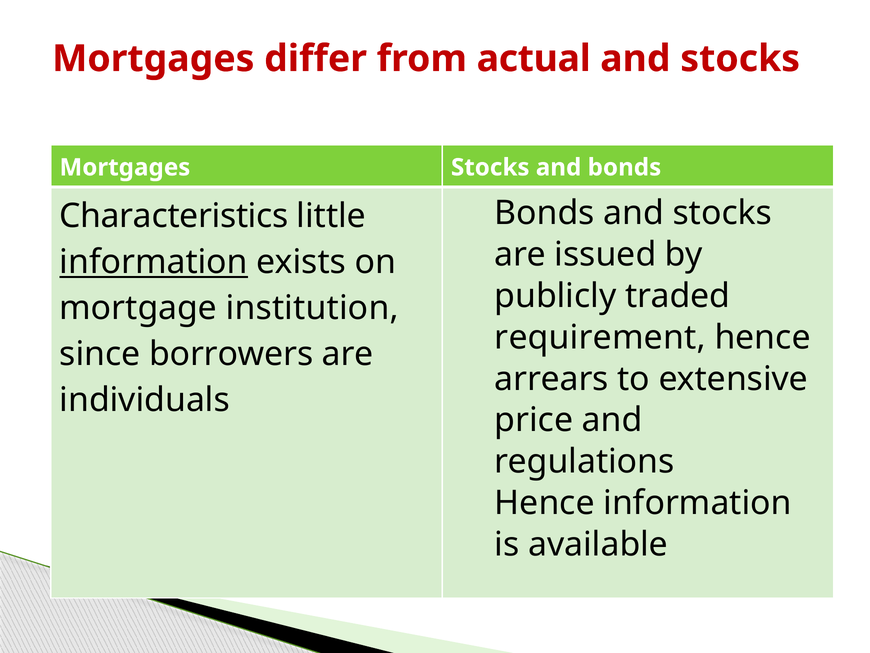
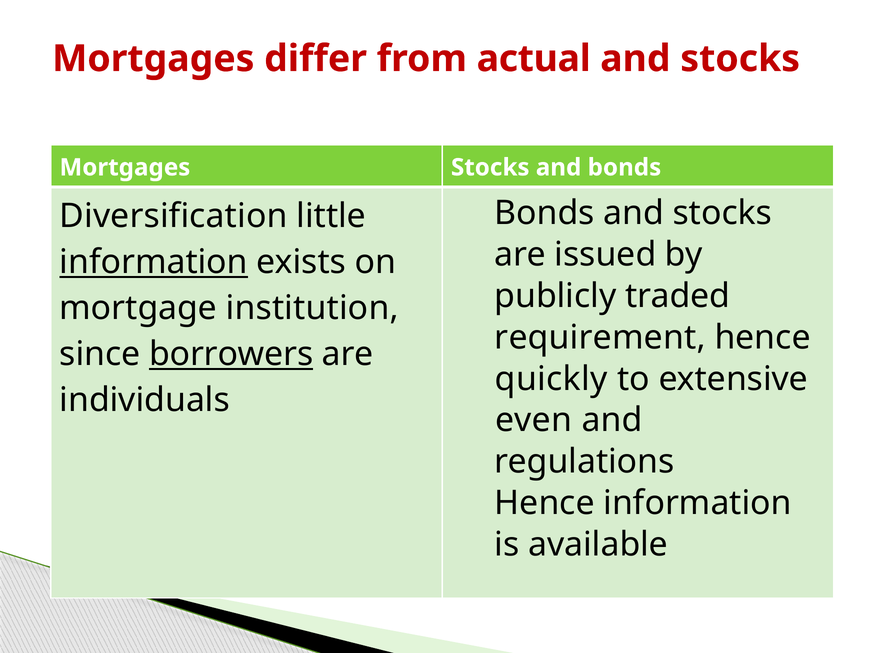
Characteristics: Characteristics -> Diversification
borrowers underline: none -> present
arrears: arrears -> quickly
price: price -> even
